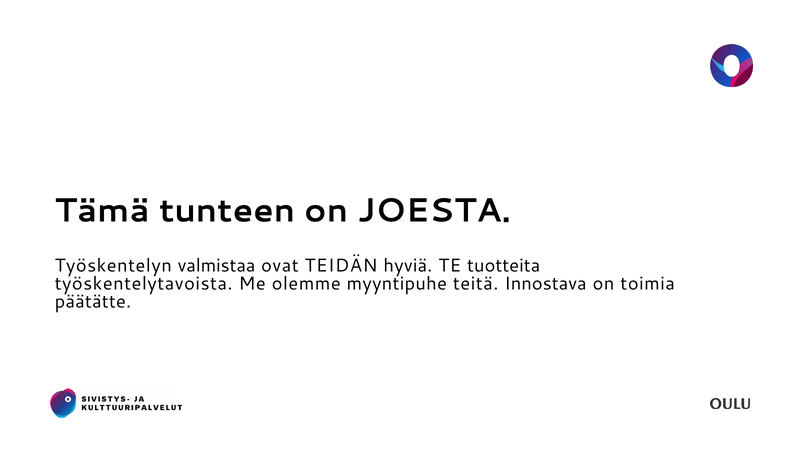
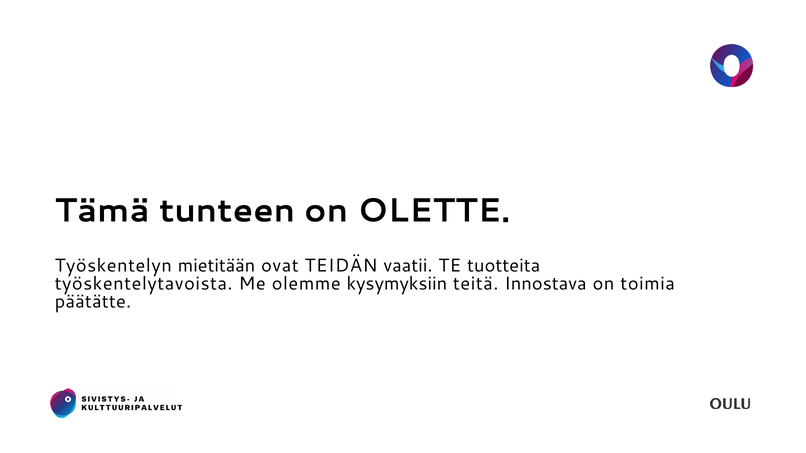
JOESTA: JOESTA -> OLETTE
valmistaa: valmistaa -> mietitään
hyviä: hyviä -> vaatii
myyntipuhe: myyntipuhe -> kysymyksiin
